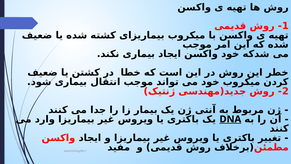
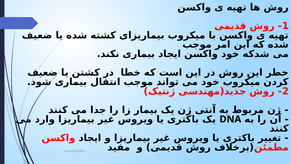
DNA underline: present -> none
